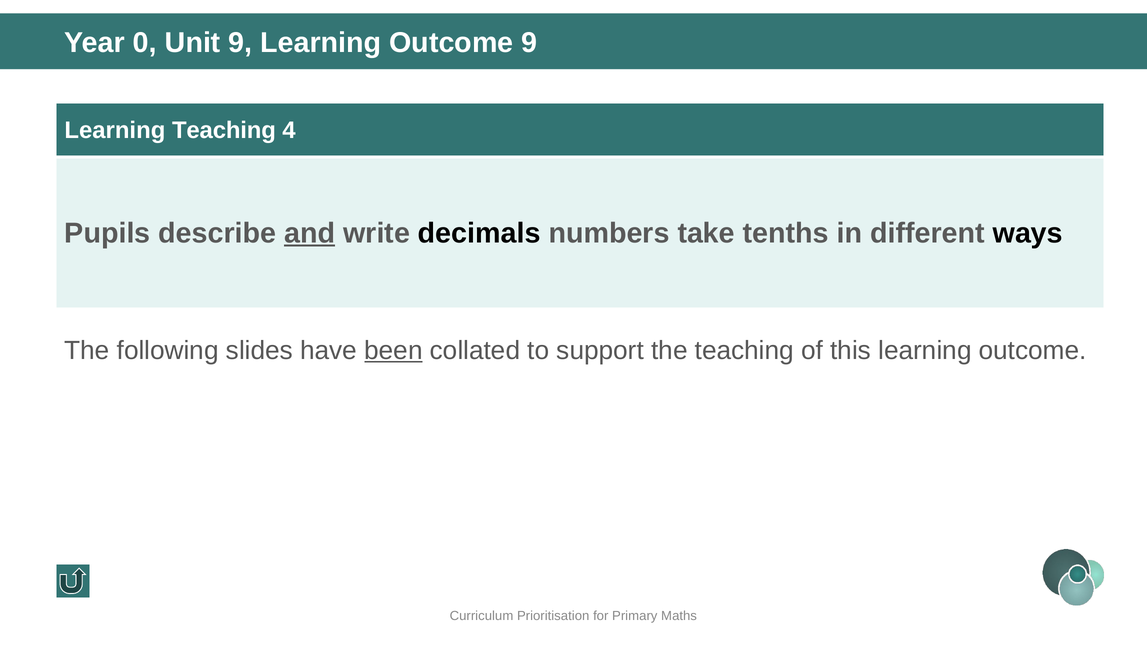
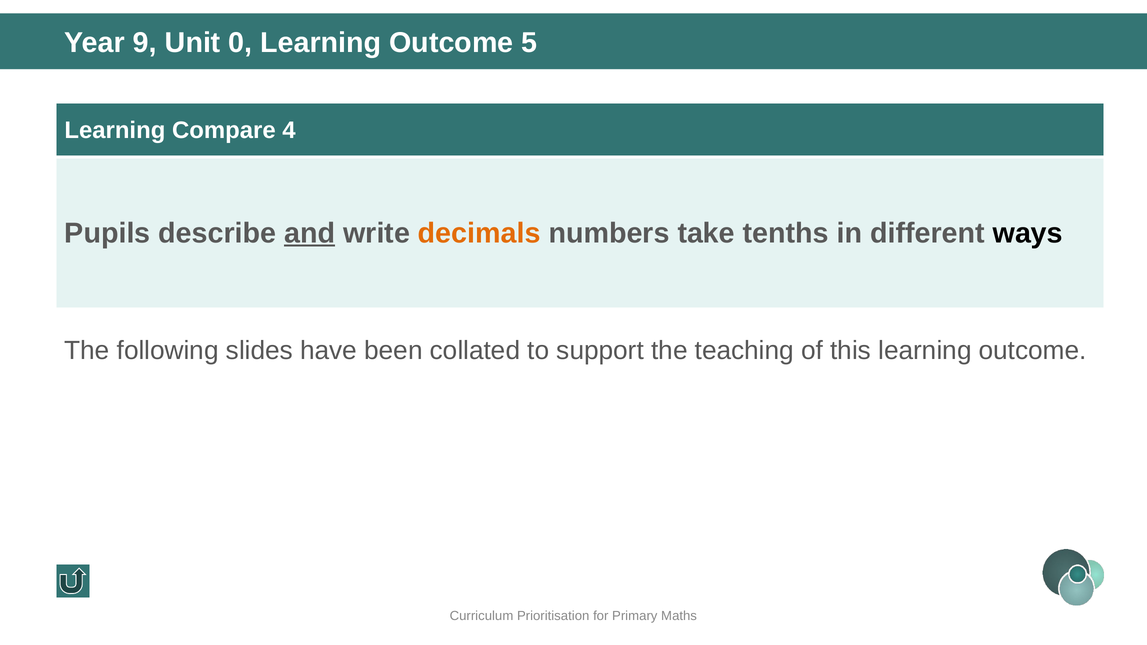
0: 0 -> 9
Unit 9: 9 -> 0
Outcome 9: 9 -> 5
Learning Teaching: Teaching -> Compare
decimals colour: black -> orange
been underline: present -> none
